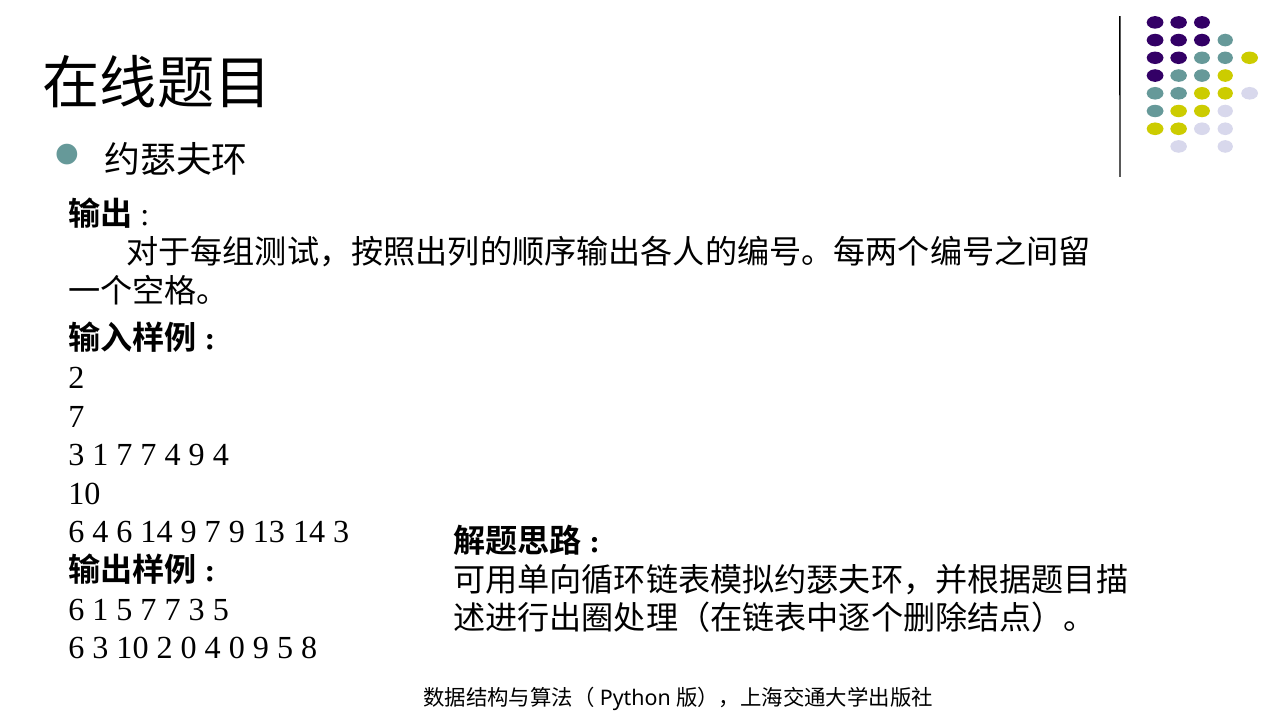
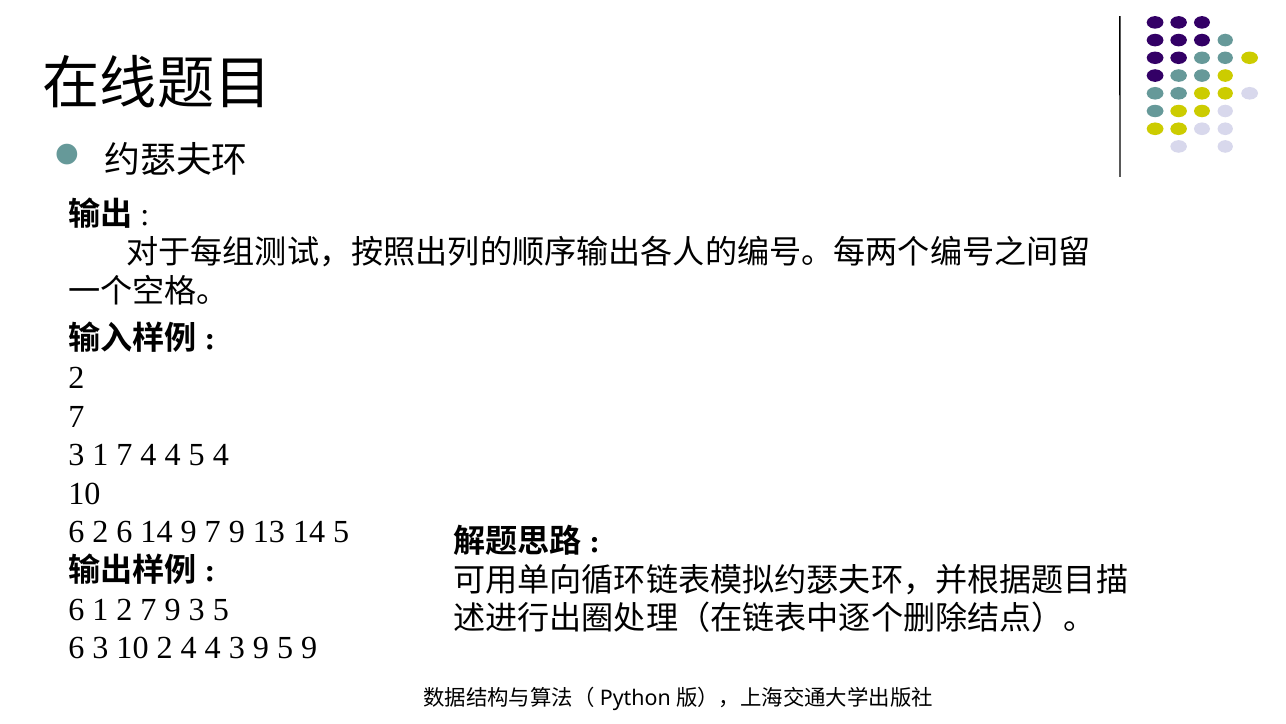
1 7 7: 7 -> 4
4 9: 9 -> 5
6 4: 4 -> 2
14 3: 3 -> 5
1 5: 5 -> 2
7 at (173, 609): 7 -> 9
2 0: 0 -> 4
4 0: 0 -> 3
5 8: 8 -> 9
